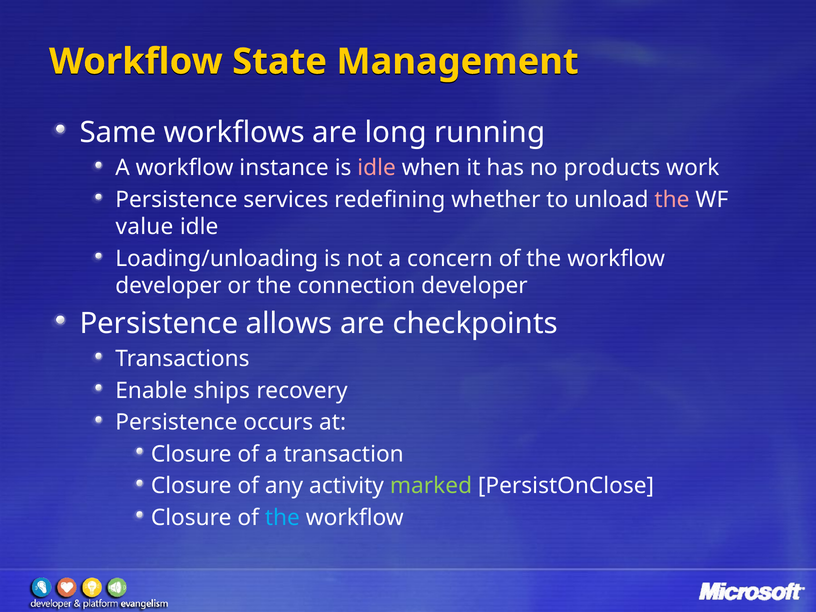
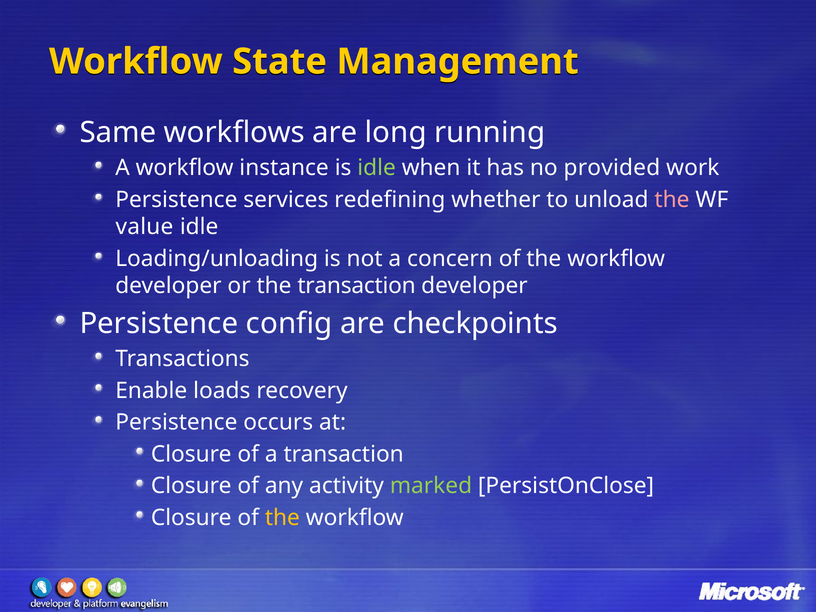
idle at (377, 168) colour: pink -> light green
products: products -> provided
the connection: connection -> transaction
allows: allows -> config
ships: ships -> loads
the at (282, 518) colour: light blue -> yellow
